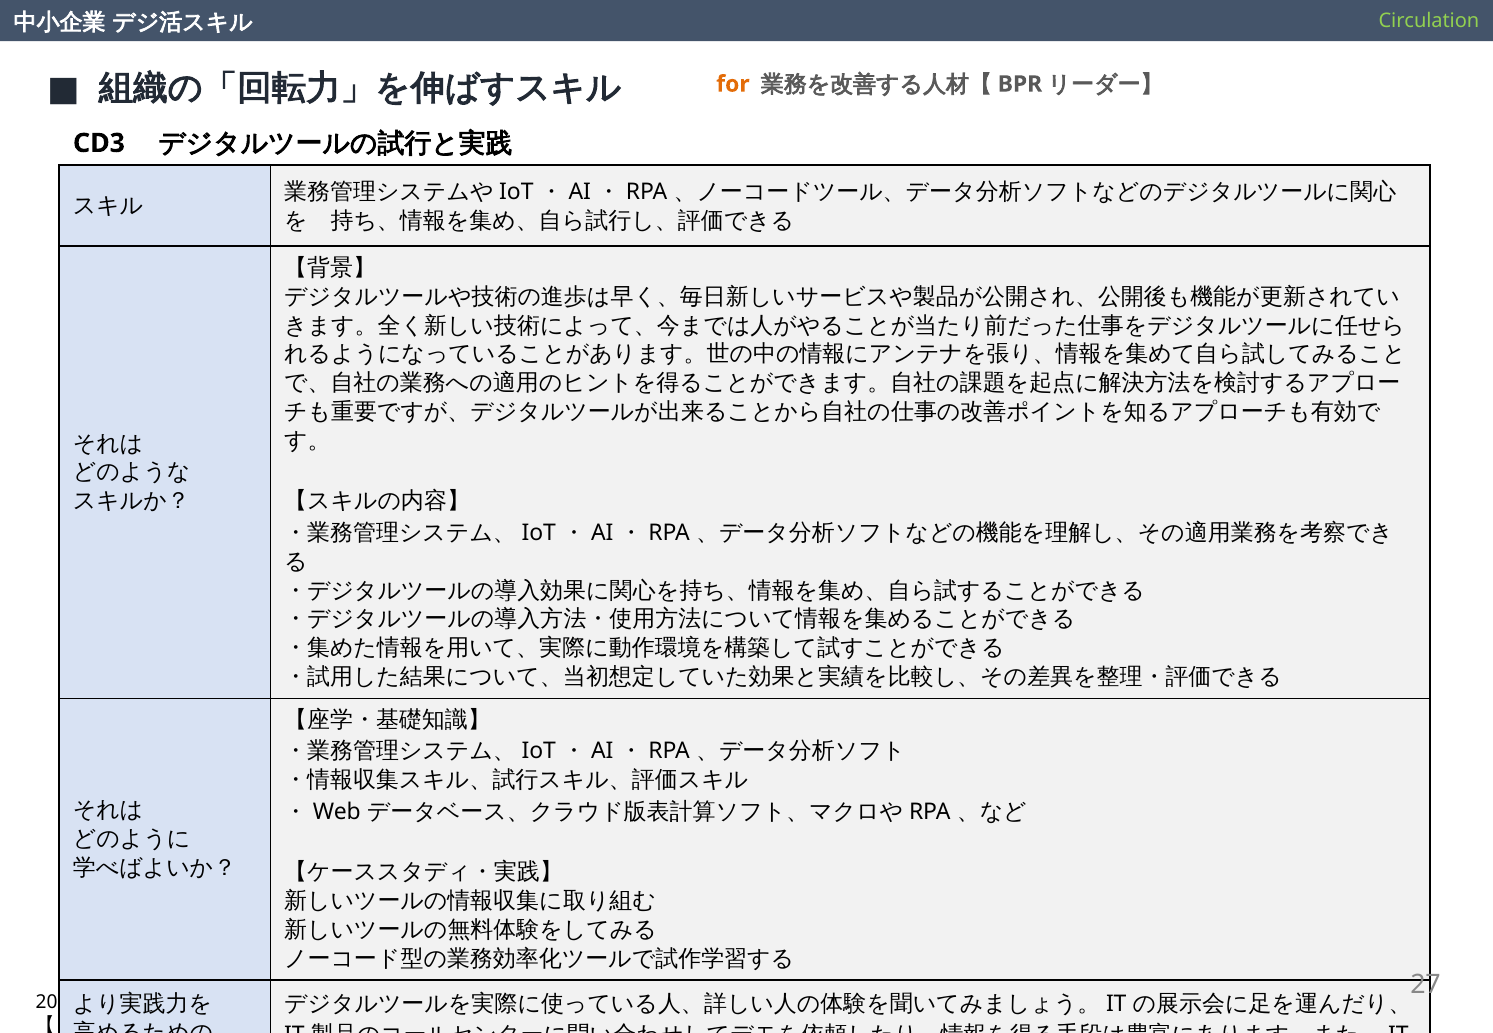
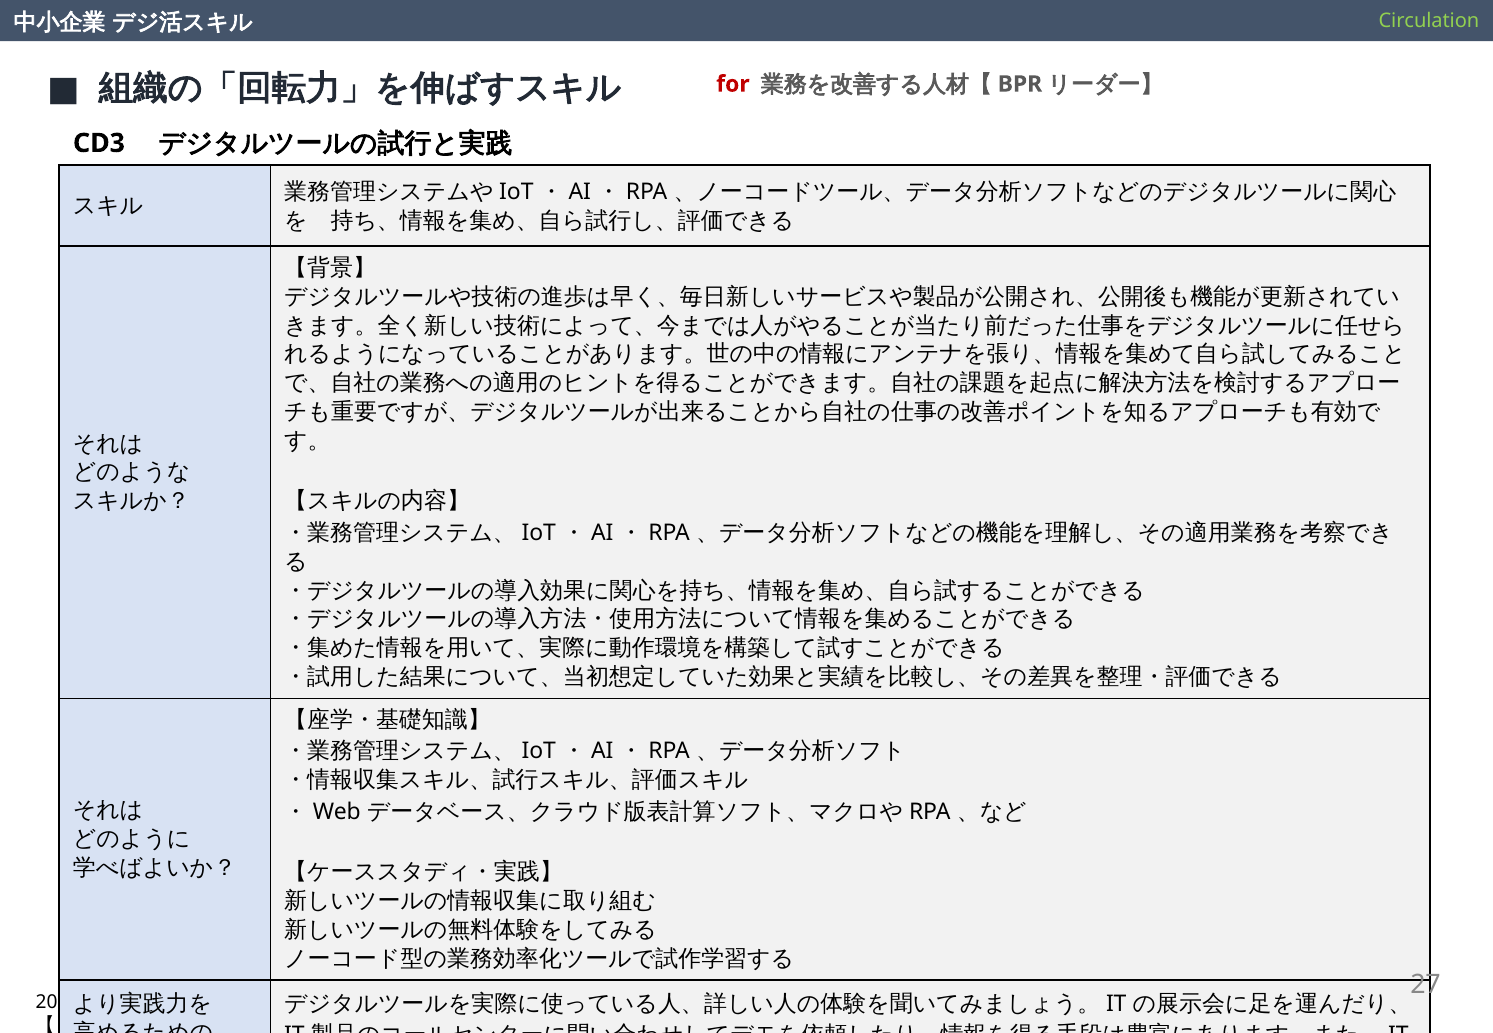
for colour: orange -> red
